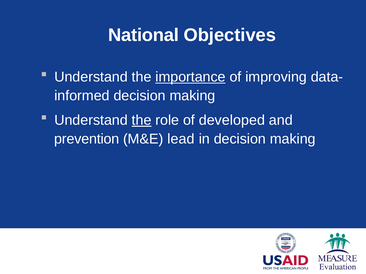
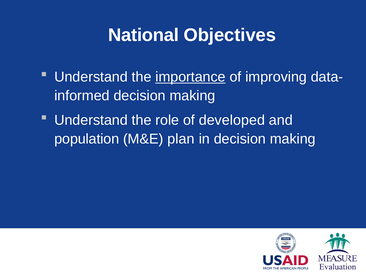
the at (142, 120) underline: present -> none
prevention: prevention -> population
lead: lead -> plan
